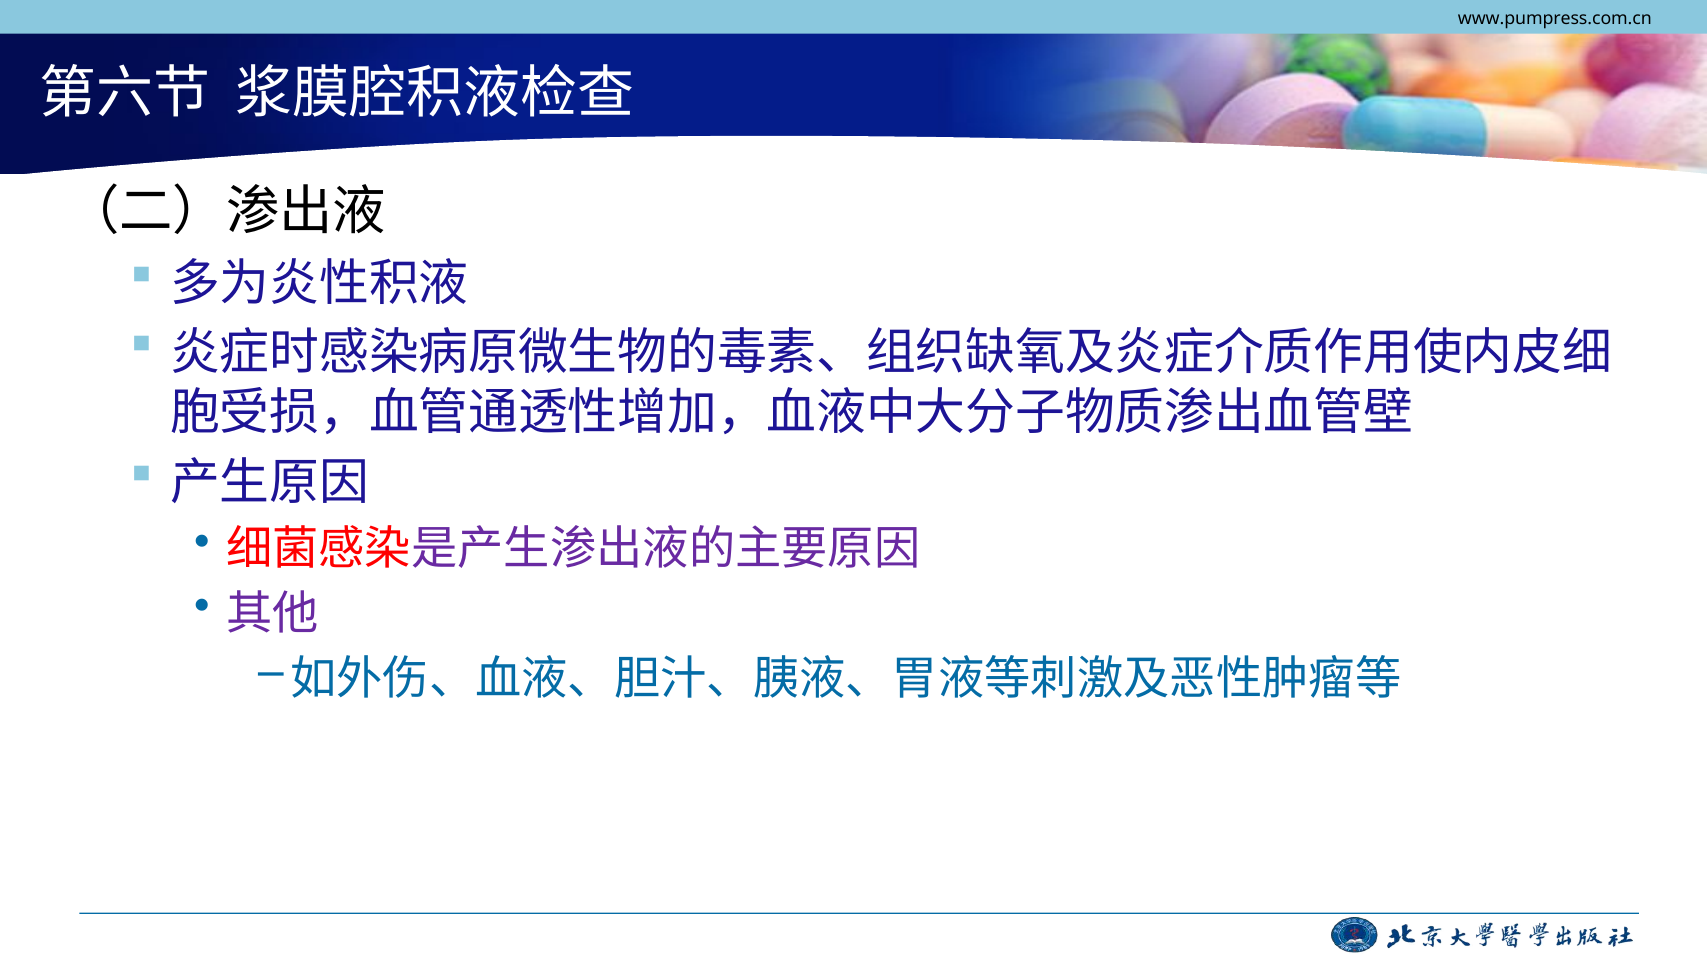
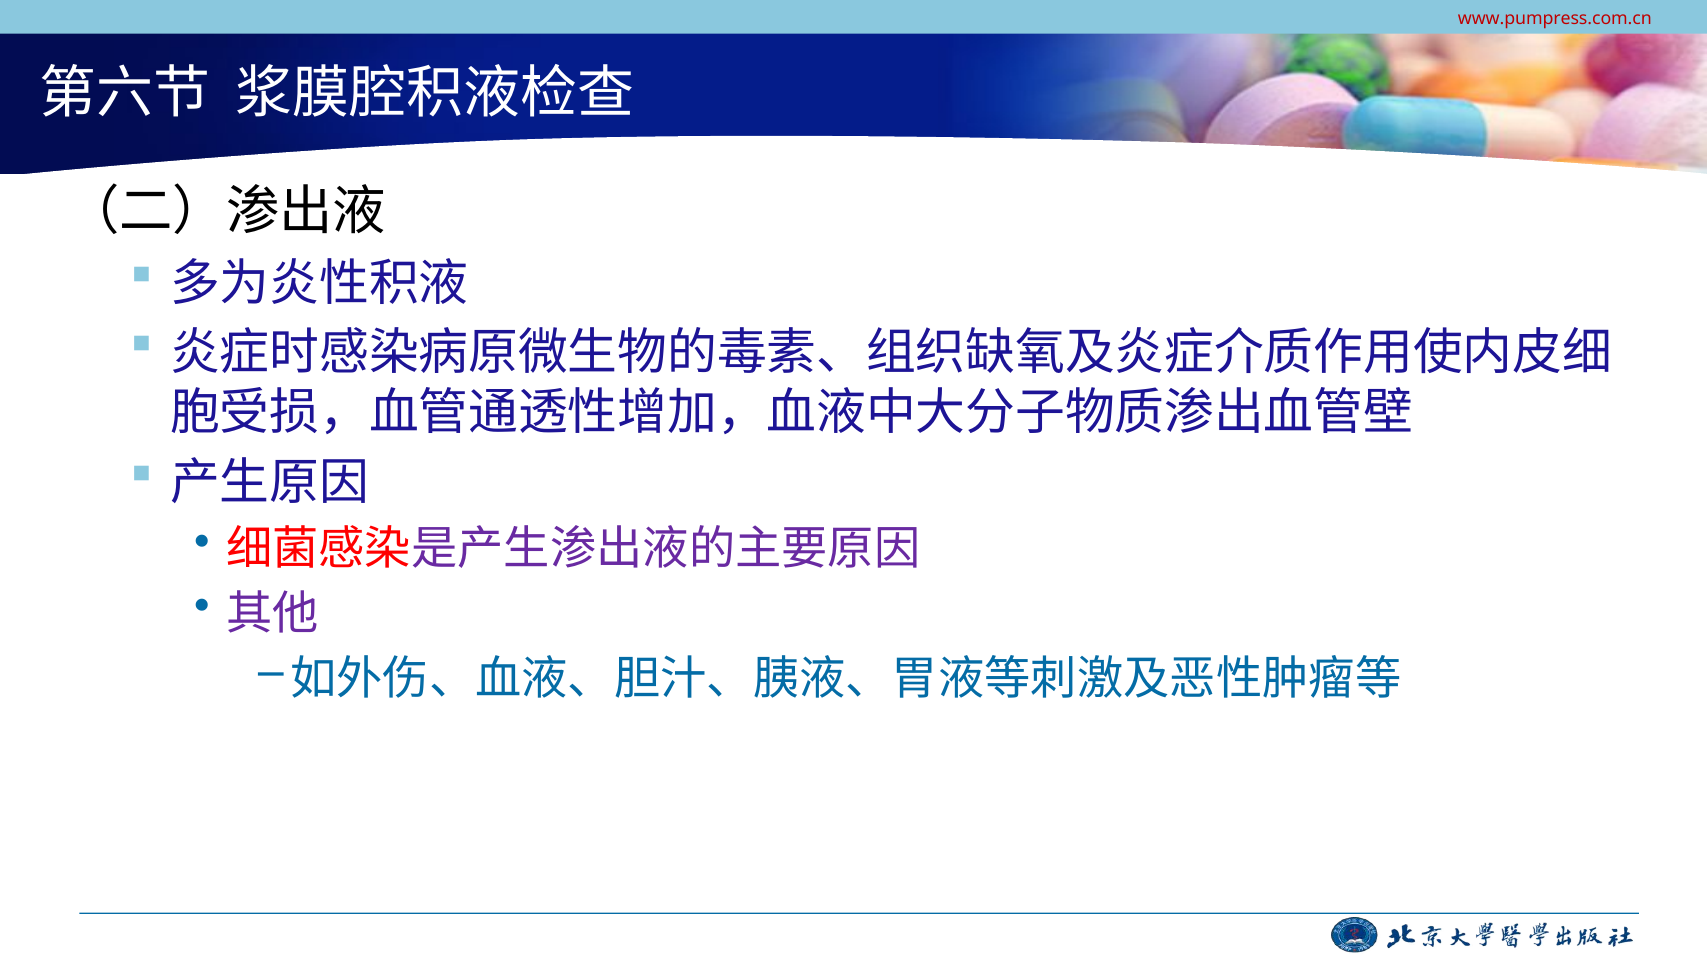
www.pumpress.com.cn colour: black -> red
